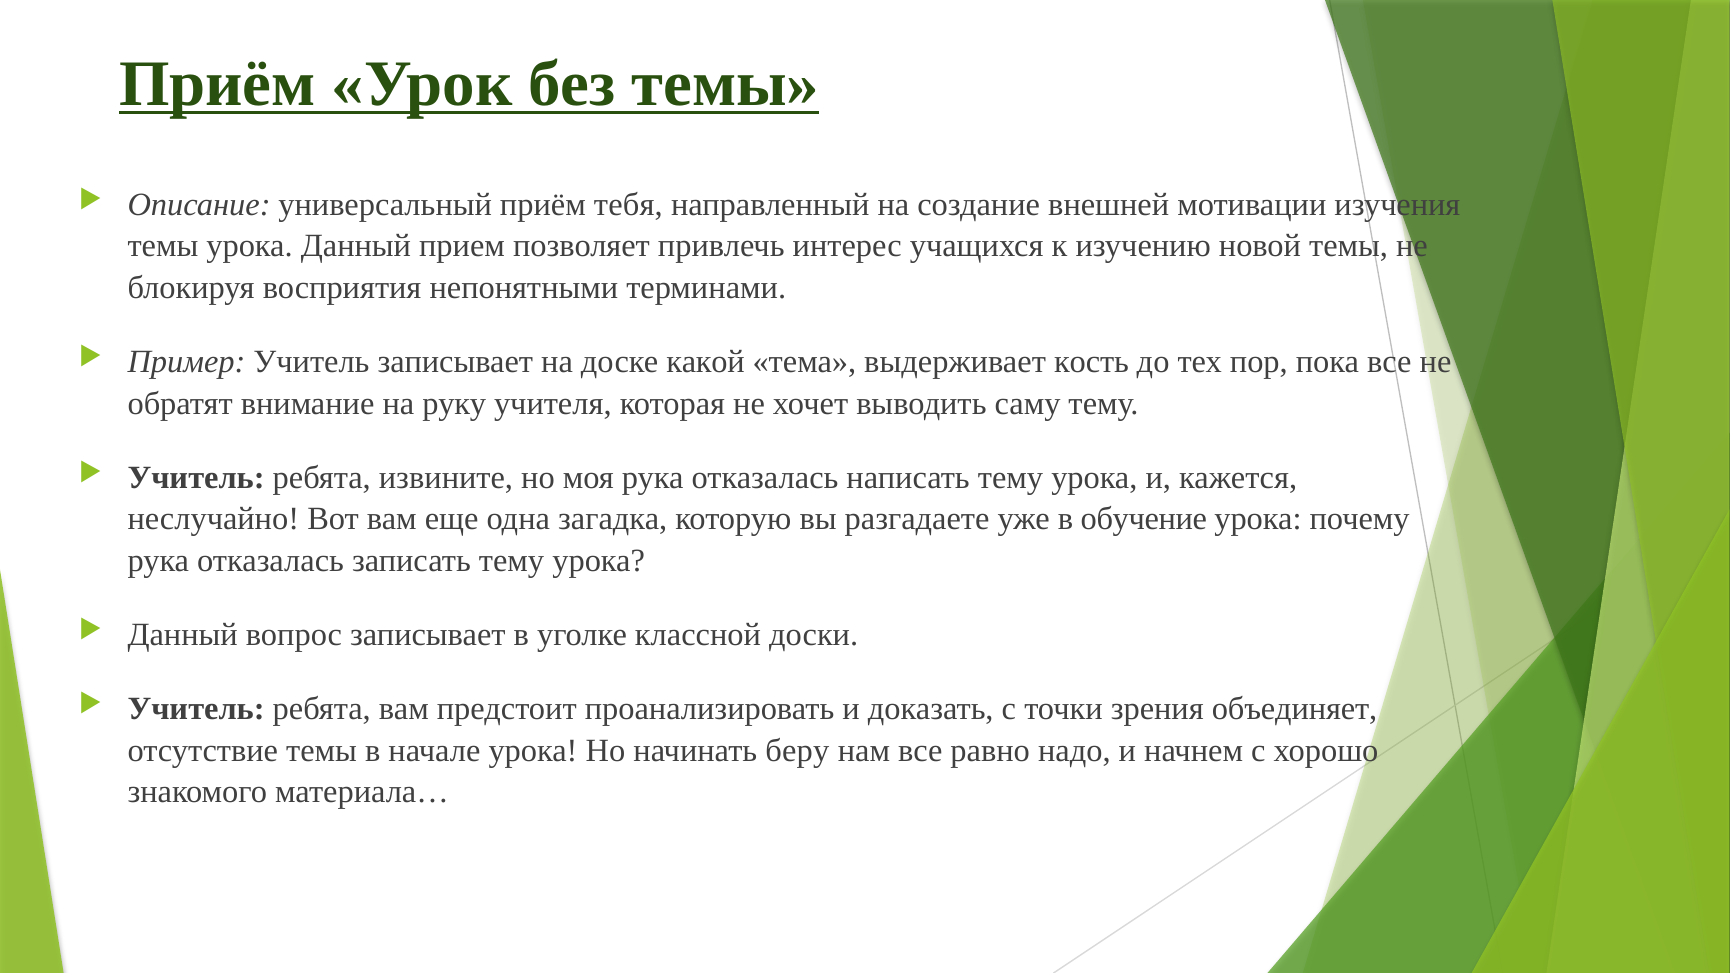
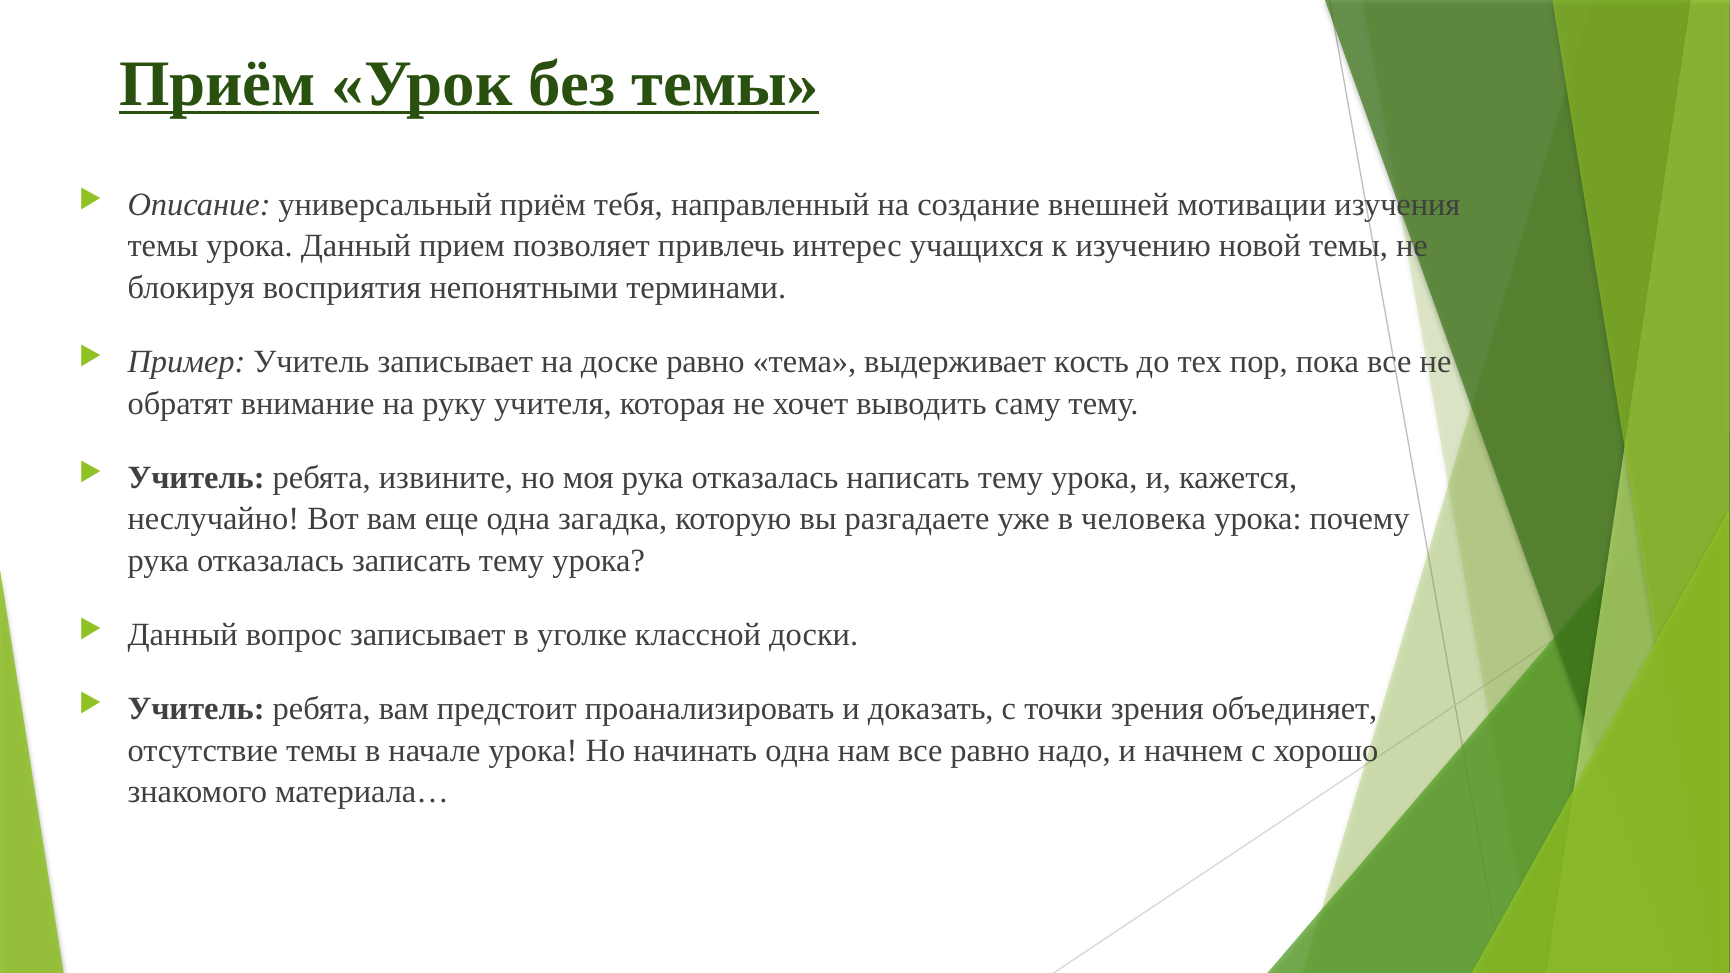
доске какой: какой -> равно
обучение: обучение -> человека
начинать беру: беру -> одна
